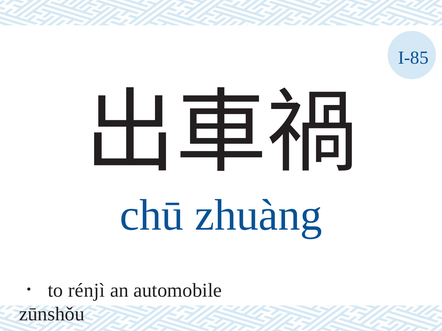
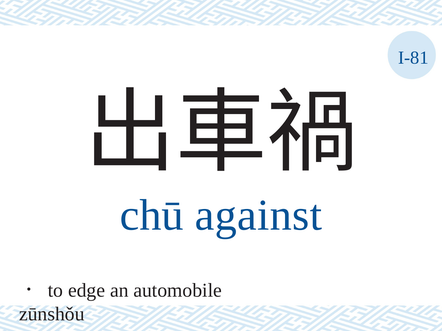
I-85: I-85 -> I-81
zhuàng: zhuàng -> against
rénjì: rénjì -> edge
